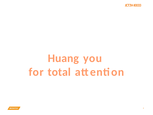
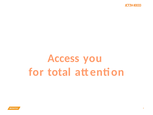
Huang: Huang -> Access
